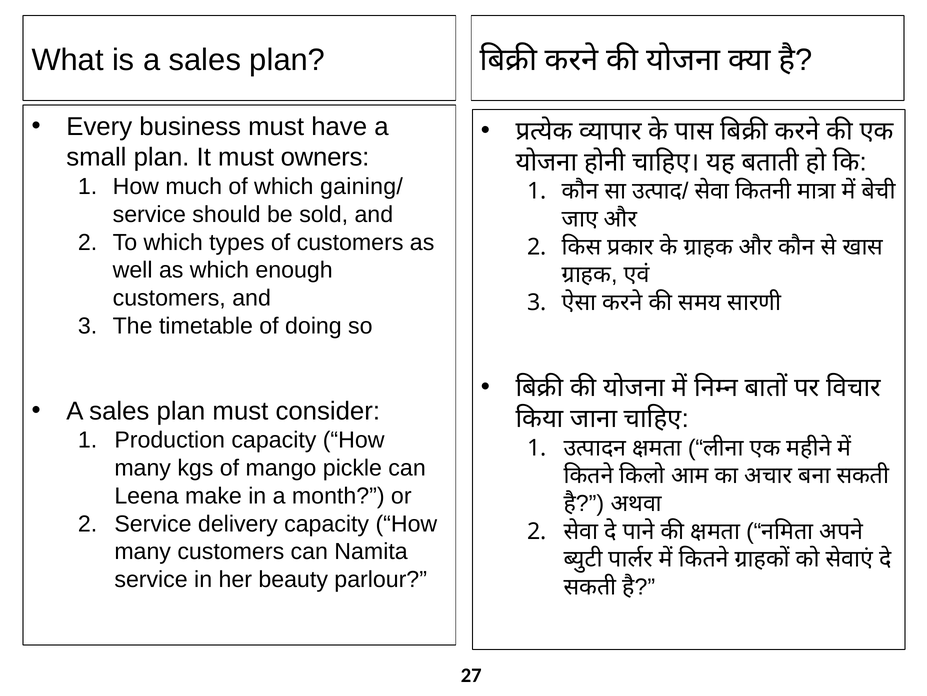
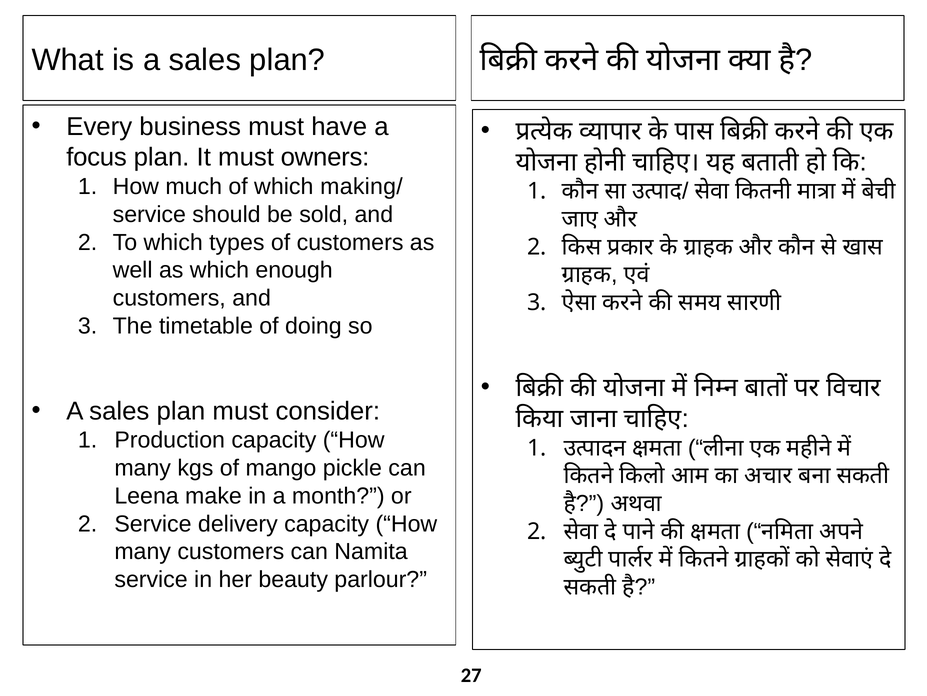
small: small -> focus
gaining/: gaining/ -> making/
